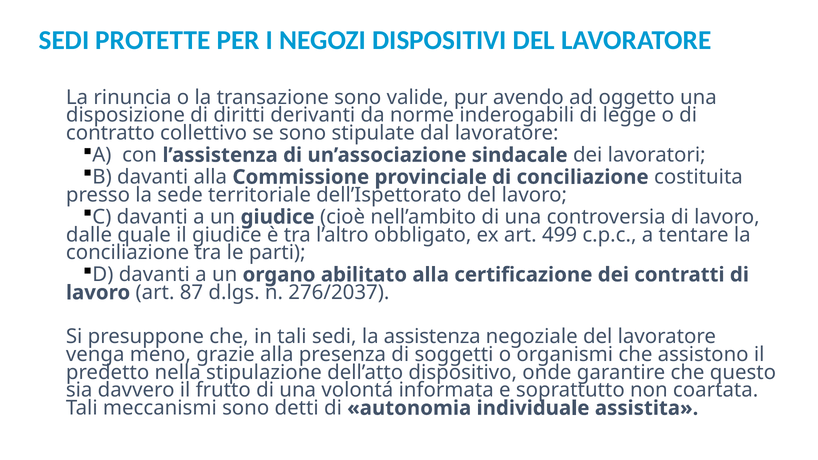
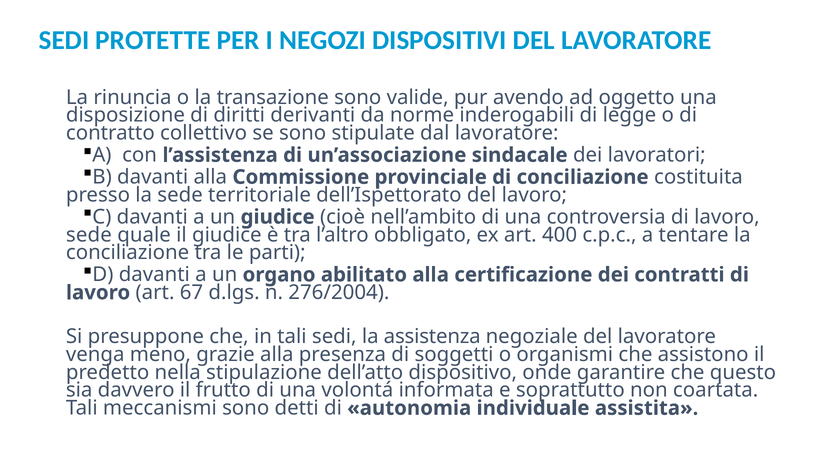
dalle at (89, 235): dalle -> sede
499: 499 -> 400
87: 87 -> 67
276/2037: 276/2037 -> 276/2004
